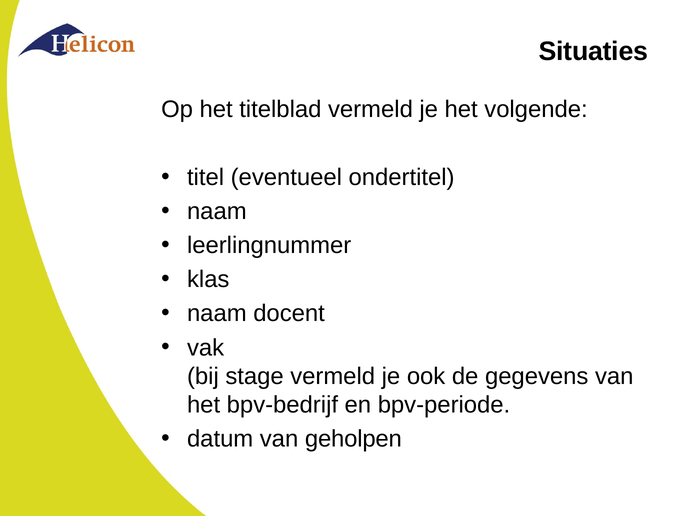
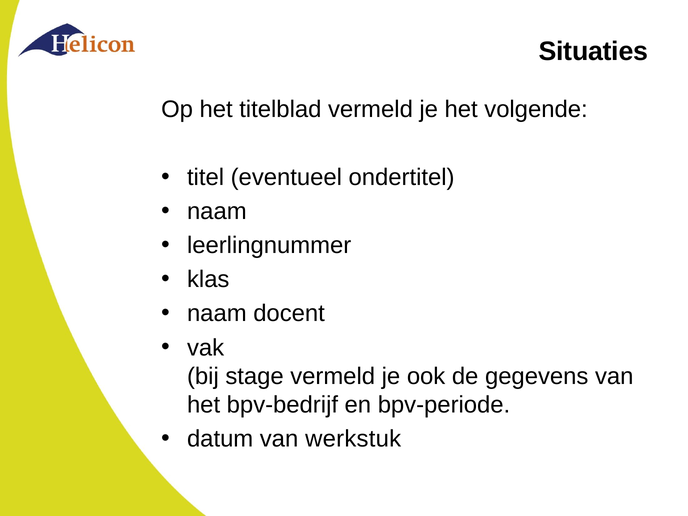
geholpen: geholpen -> werkstuk
